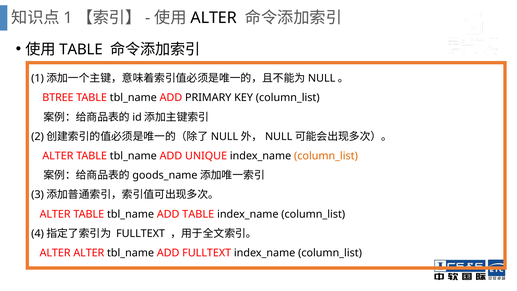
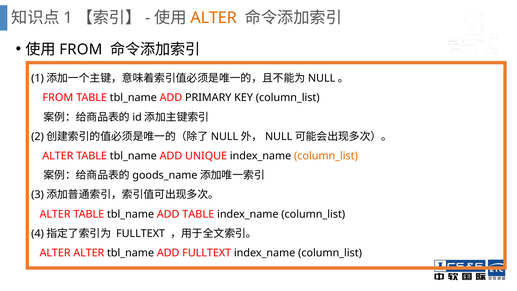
ALTER at (214, 18) colour: black -> orange
TABLE at (81, 49): TABLE -> FROM
BTREE at (58, 98): BTREE -> FROM
